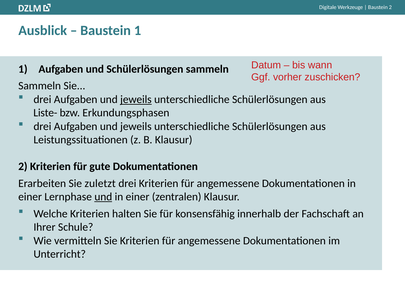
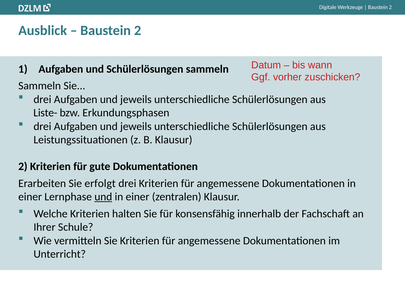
1 at (138, 30): 1 -> 2
jeweils at (136, 99) underline: present -> none
zuletzt: zuletzt -> erfolgt
